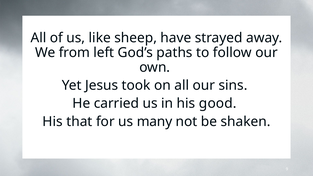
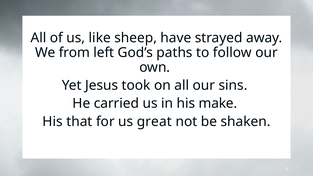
good: good -> make
many: many -> great
